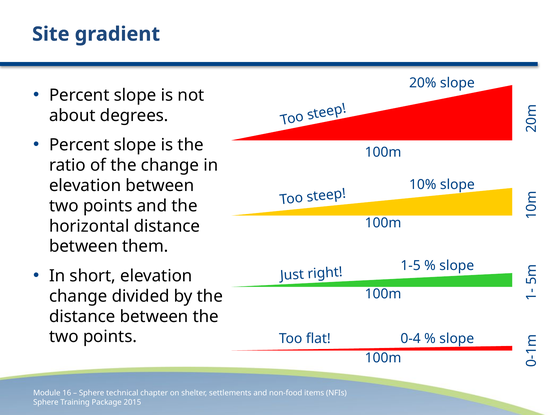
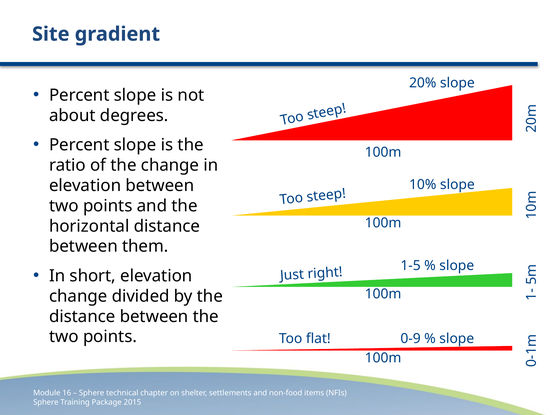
0-4: 0-4 -> 0-9
